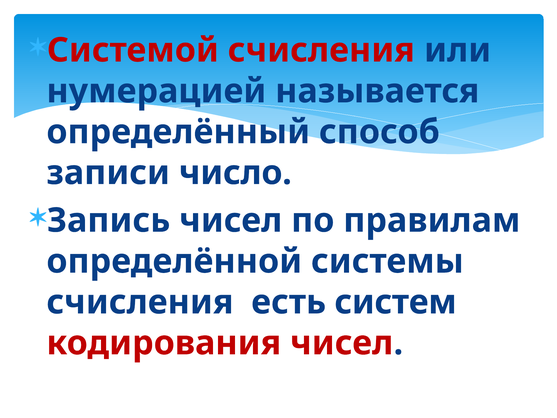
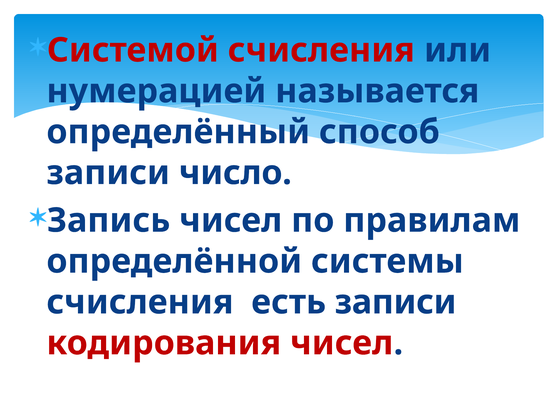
есть систем: систем -> записи
